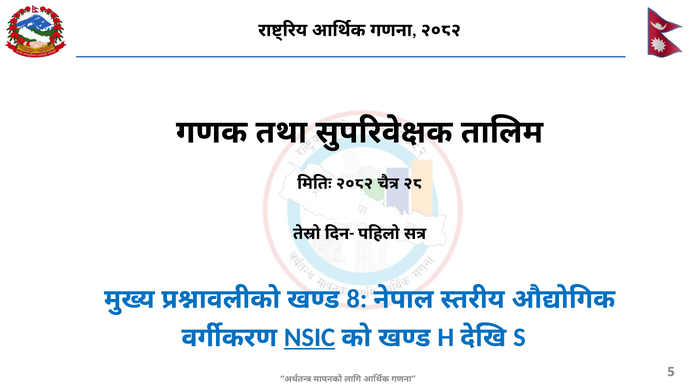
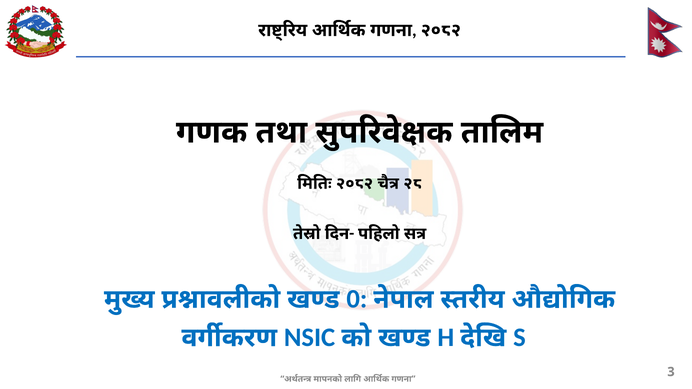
8: 8 -> 0
NSIC underline: present -> none
5: 5 -> 3
